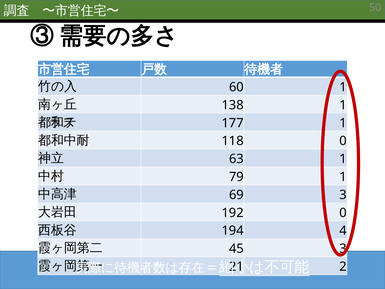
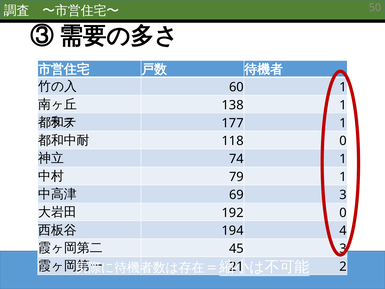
63: 63 -> 74
